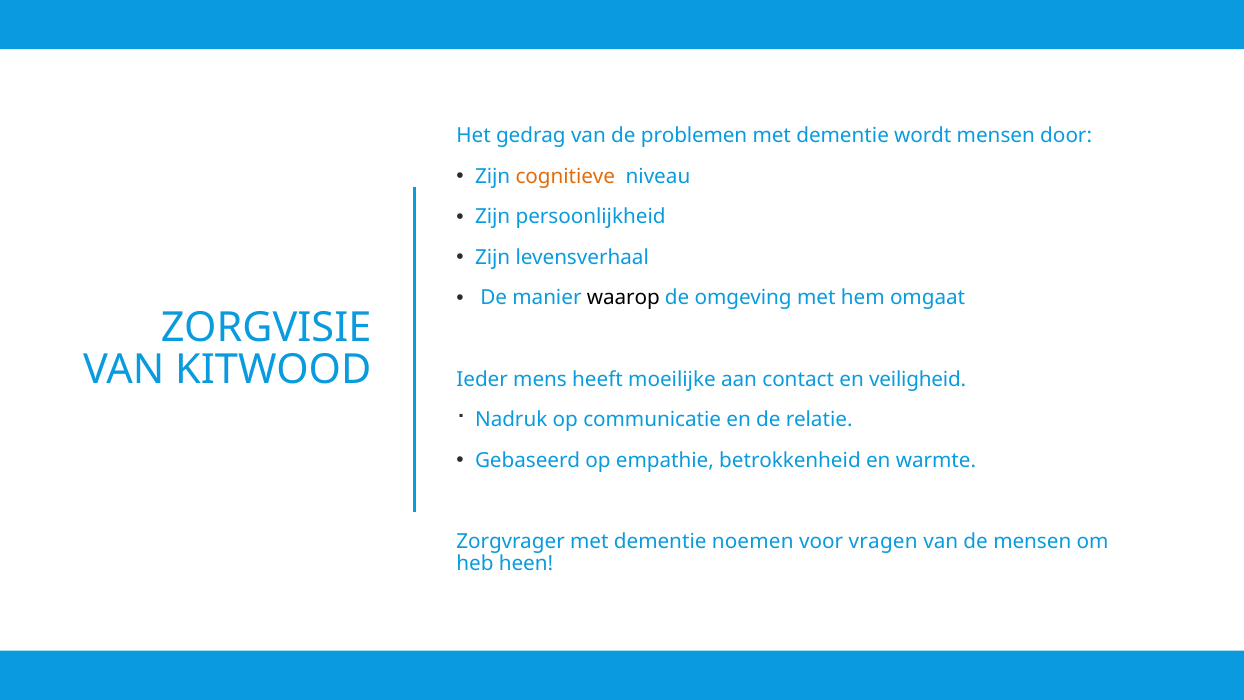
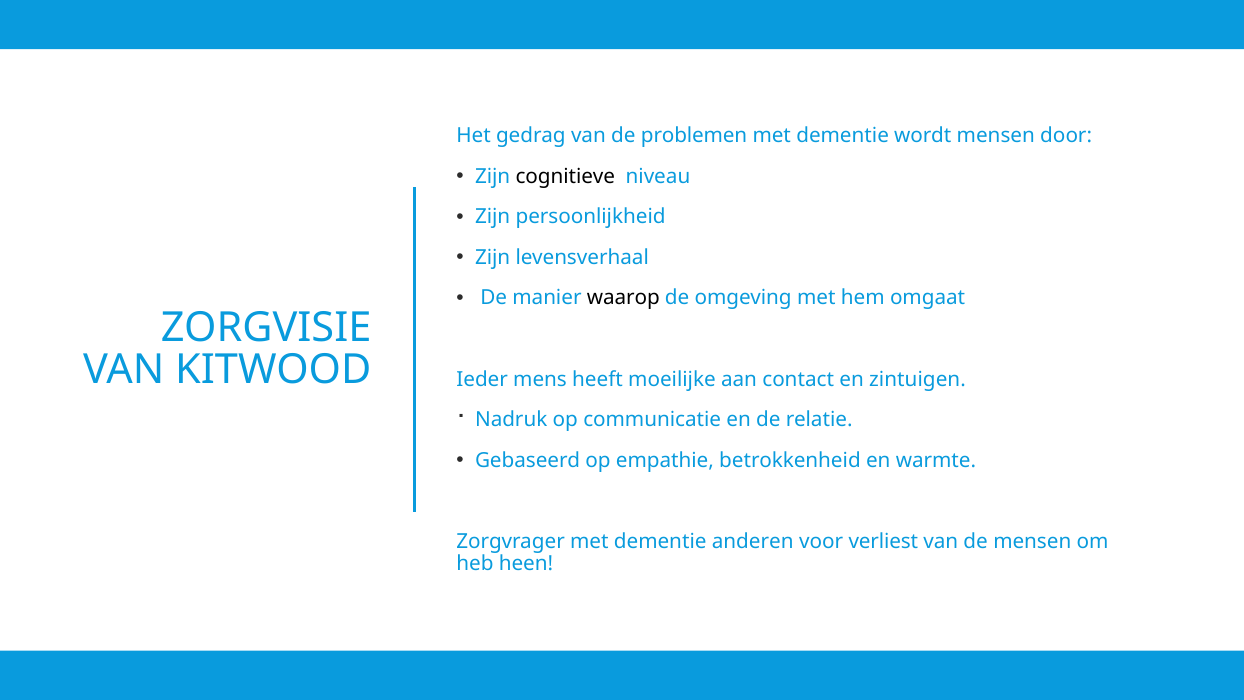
cognitieve colour: orange -> black
veiligheid: veiligheid -> zintuigen
noemen: noemen -> anderen
vragen: vragen -> verliest
